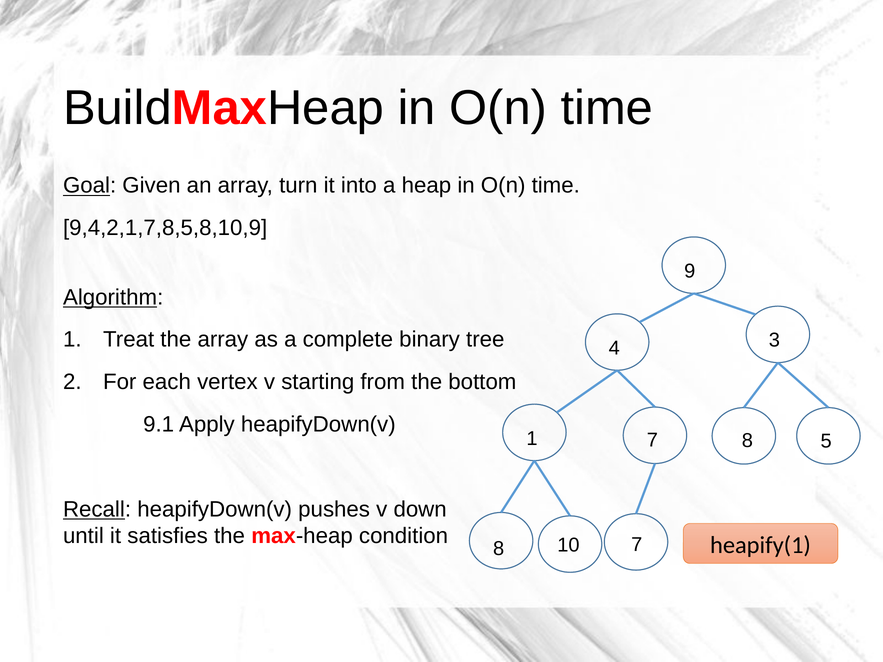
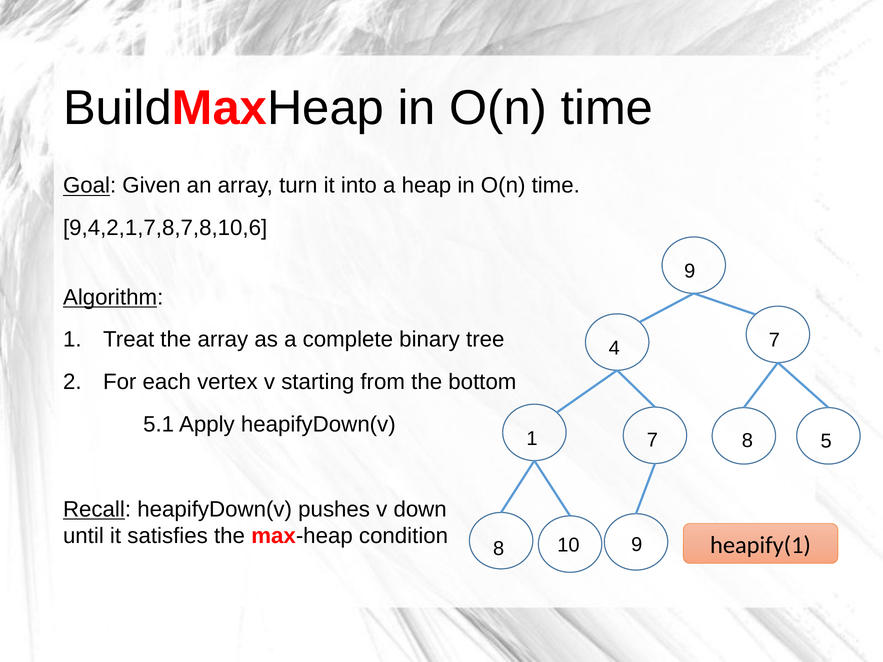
9,4,2,1,7,8,5,8,10,9: 9,4,2,1,7,8,5,8,10,9 -> 9,4,2,1,7,8,7,8,10,6
4 3: 3 -> 7
9.1: 9.1 -> 5.1
10 7: 7 -> 9
